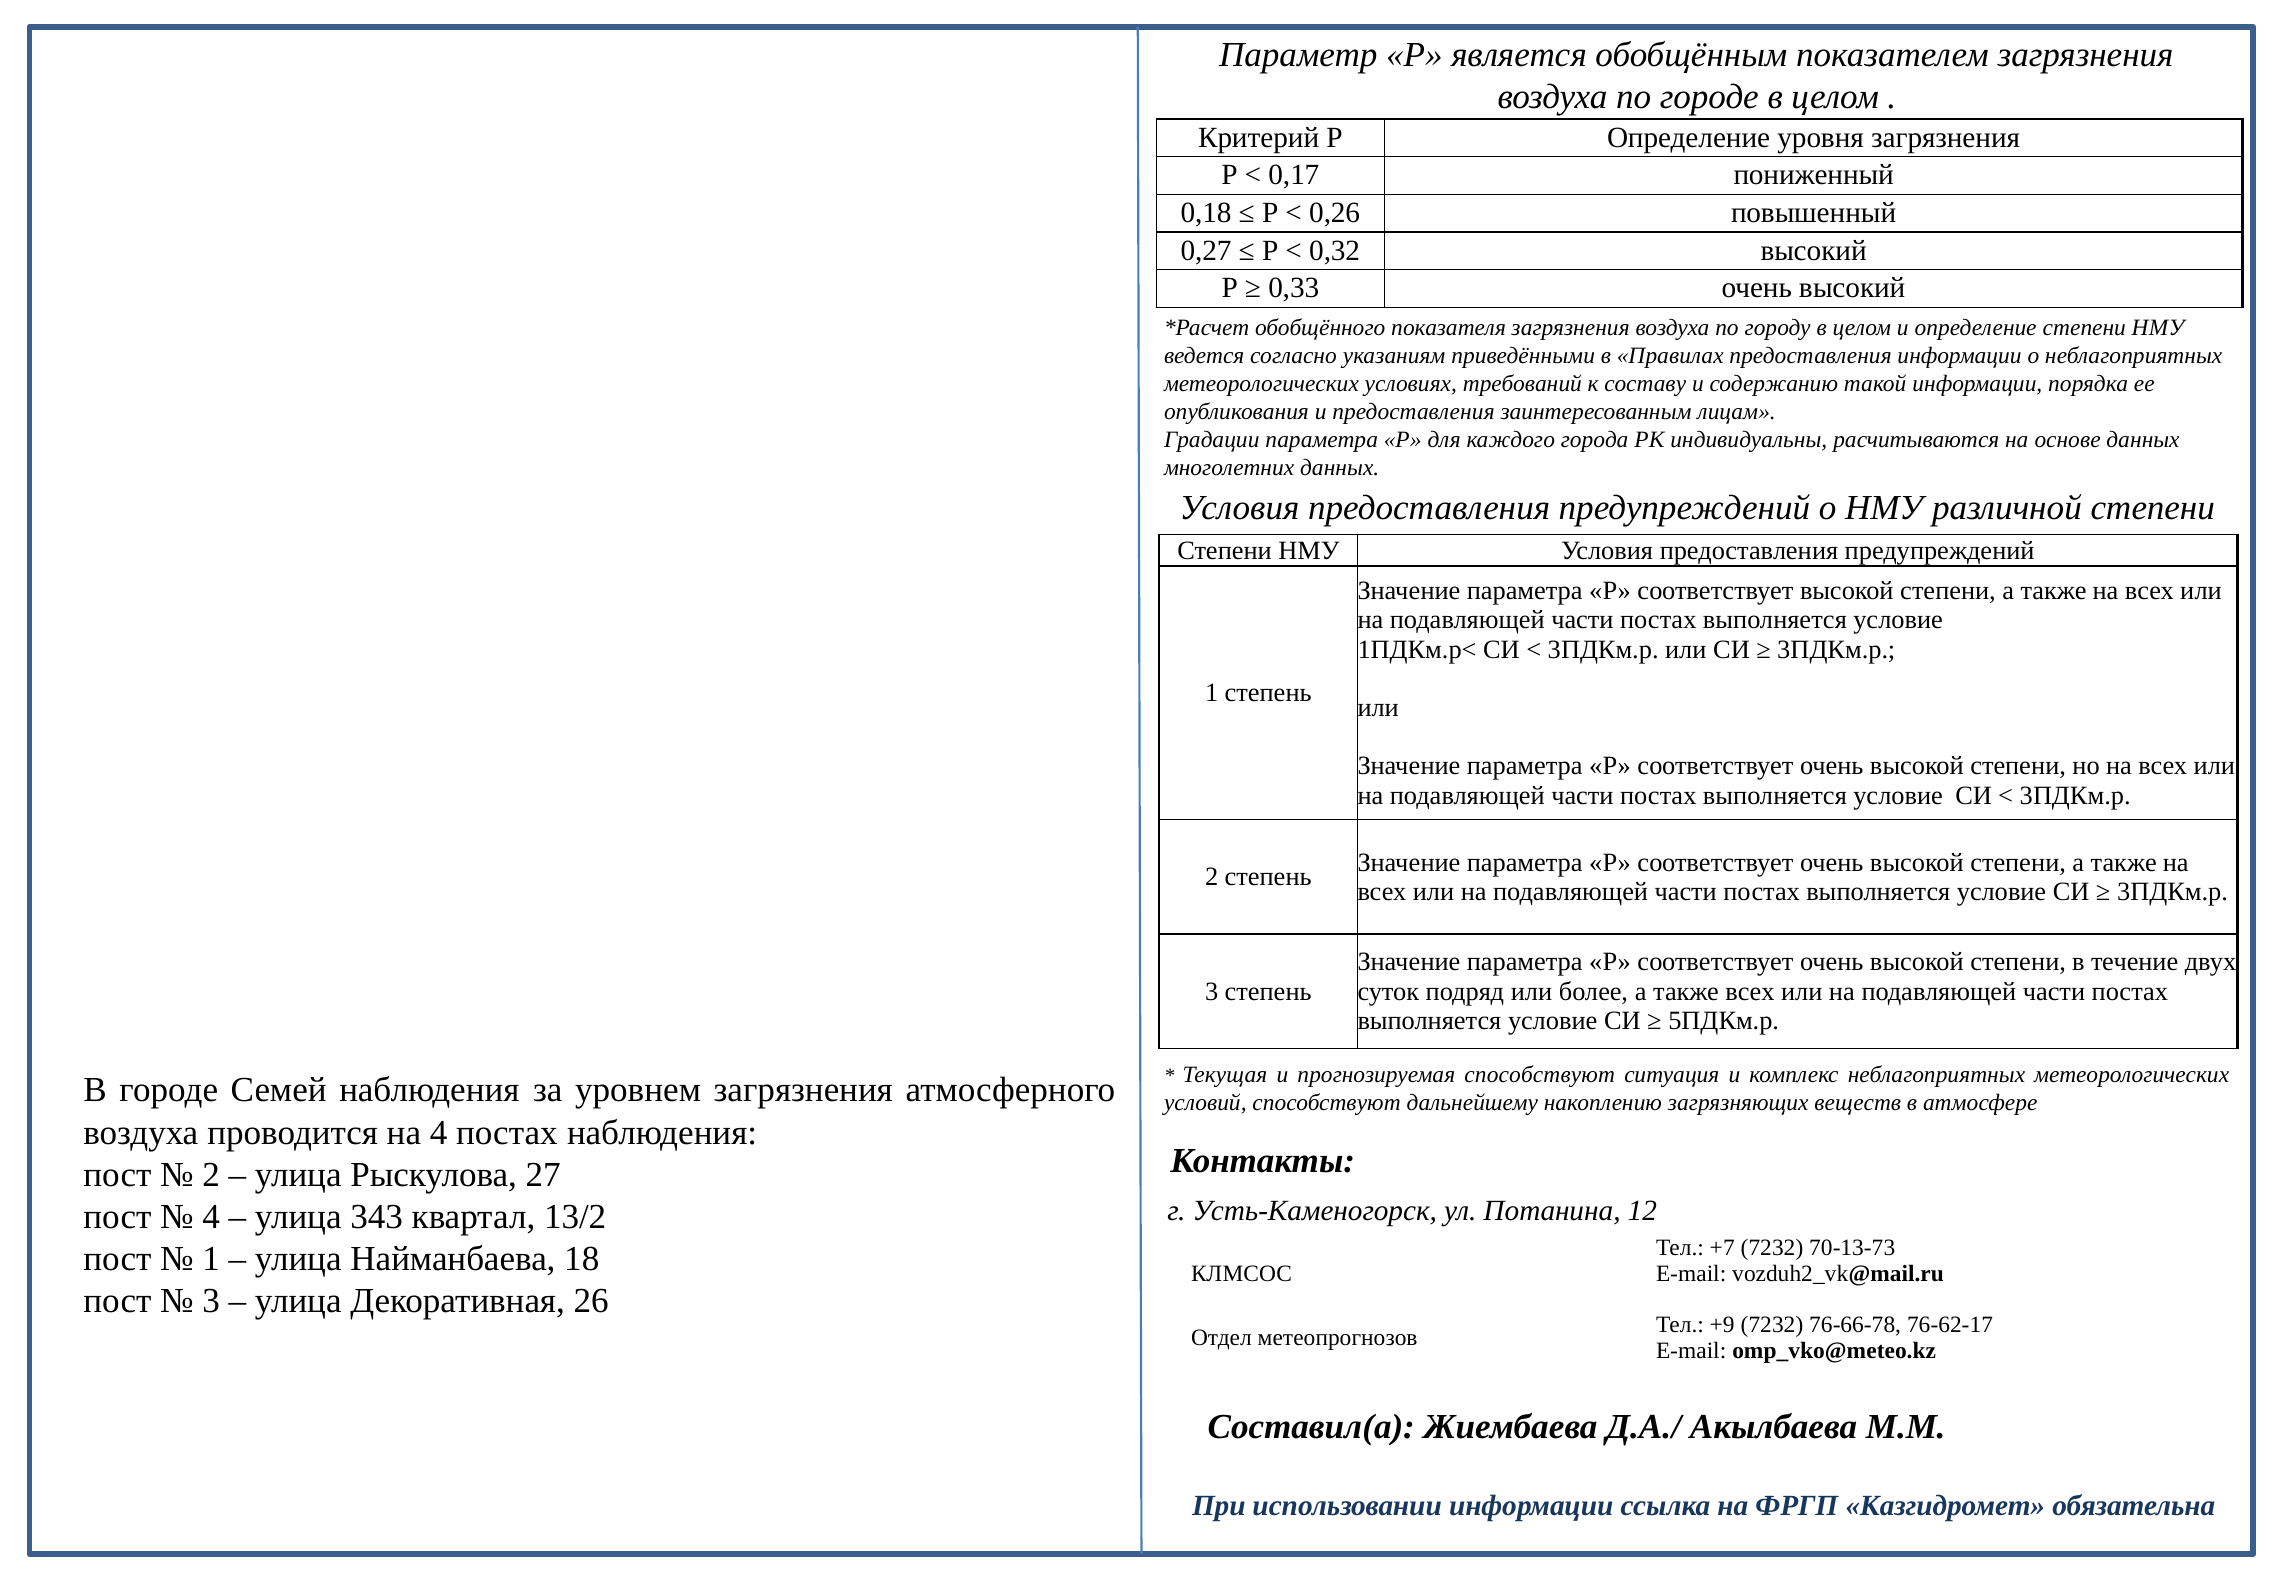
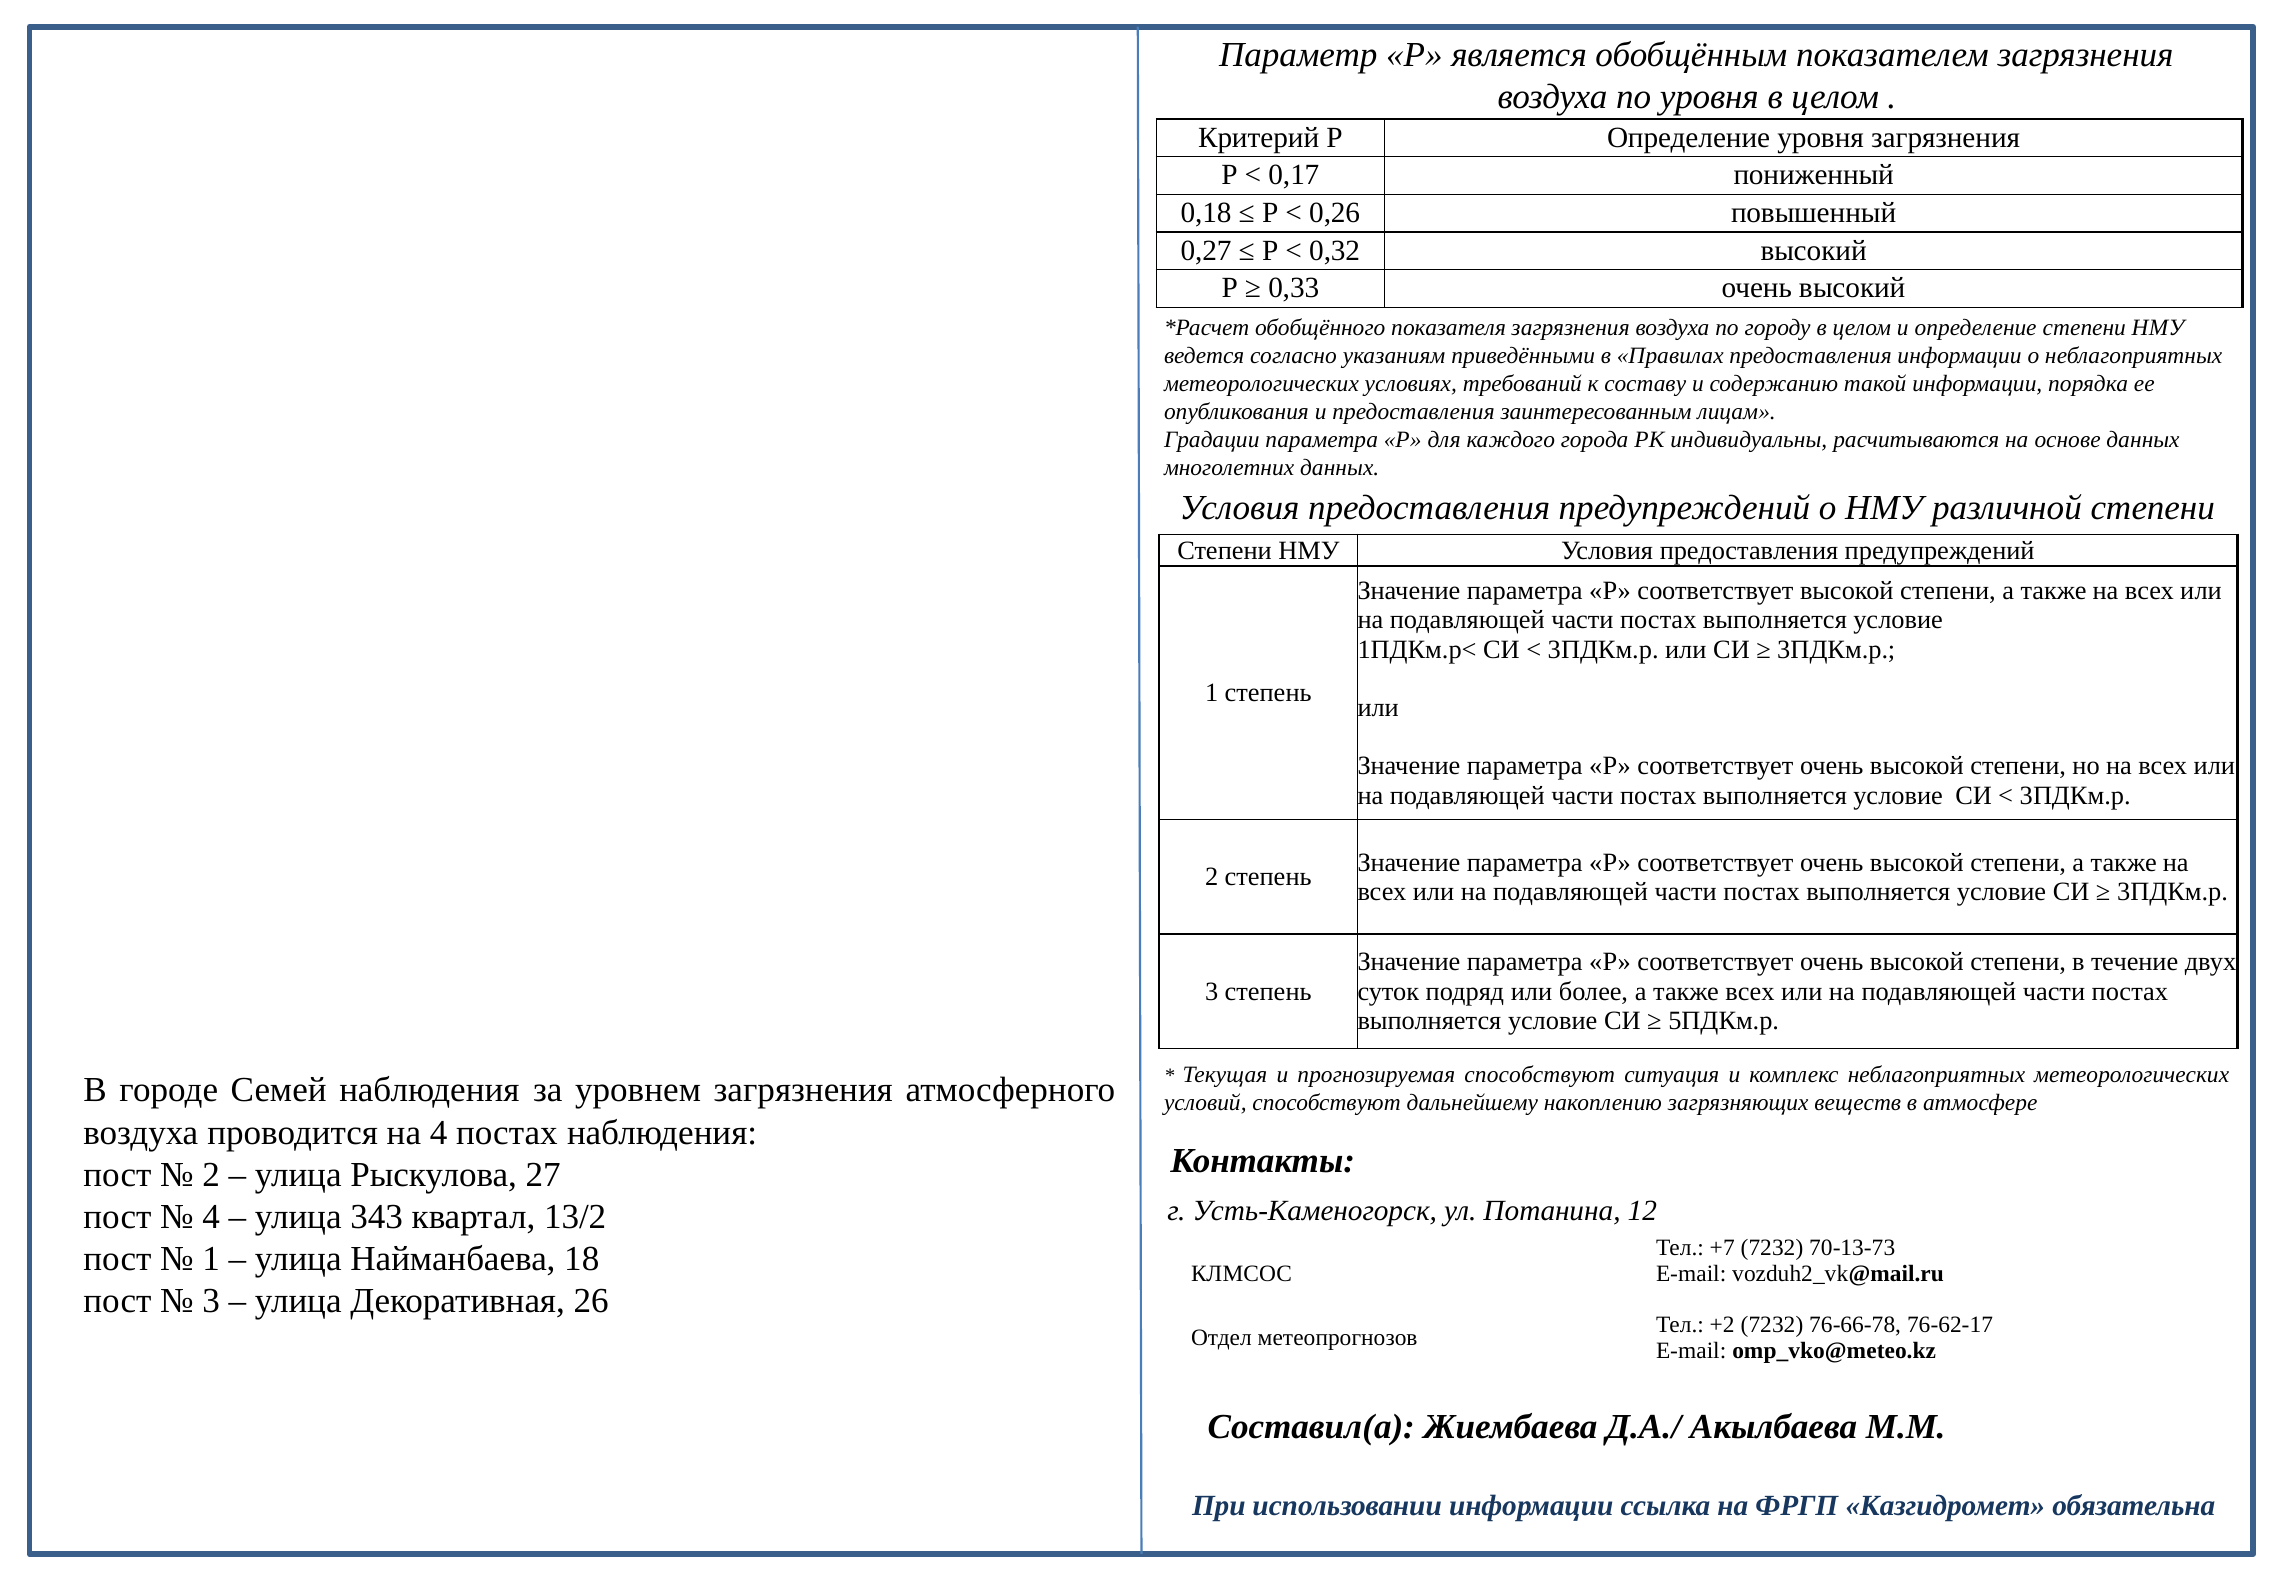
по городе: городе -> уровня
+9: +9 -> +2
